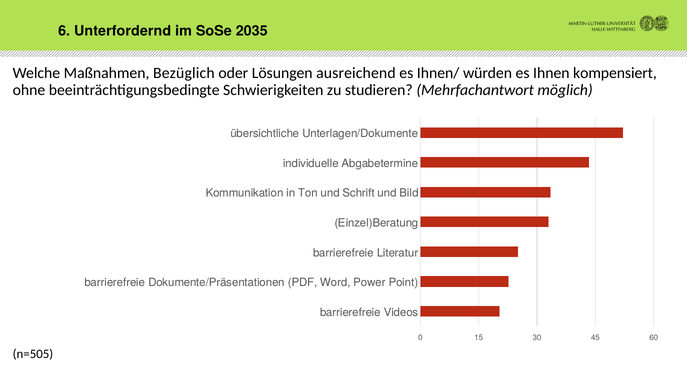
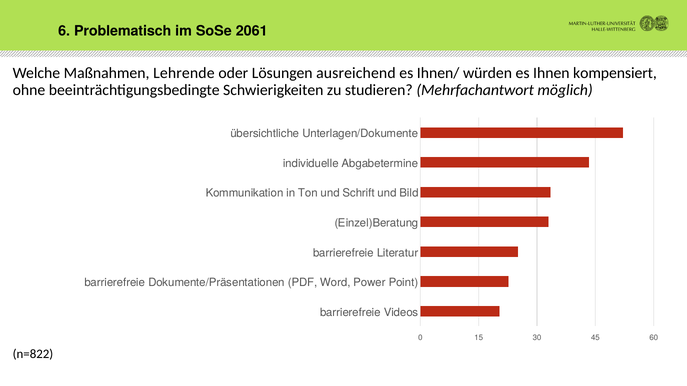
Unterfordernd: Unterfordernd -> Problematisch
2035: 2035 -> 2061
Bezüglich: Bezüglich -> Lehrende
n=505: n=505 -> n=822
